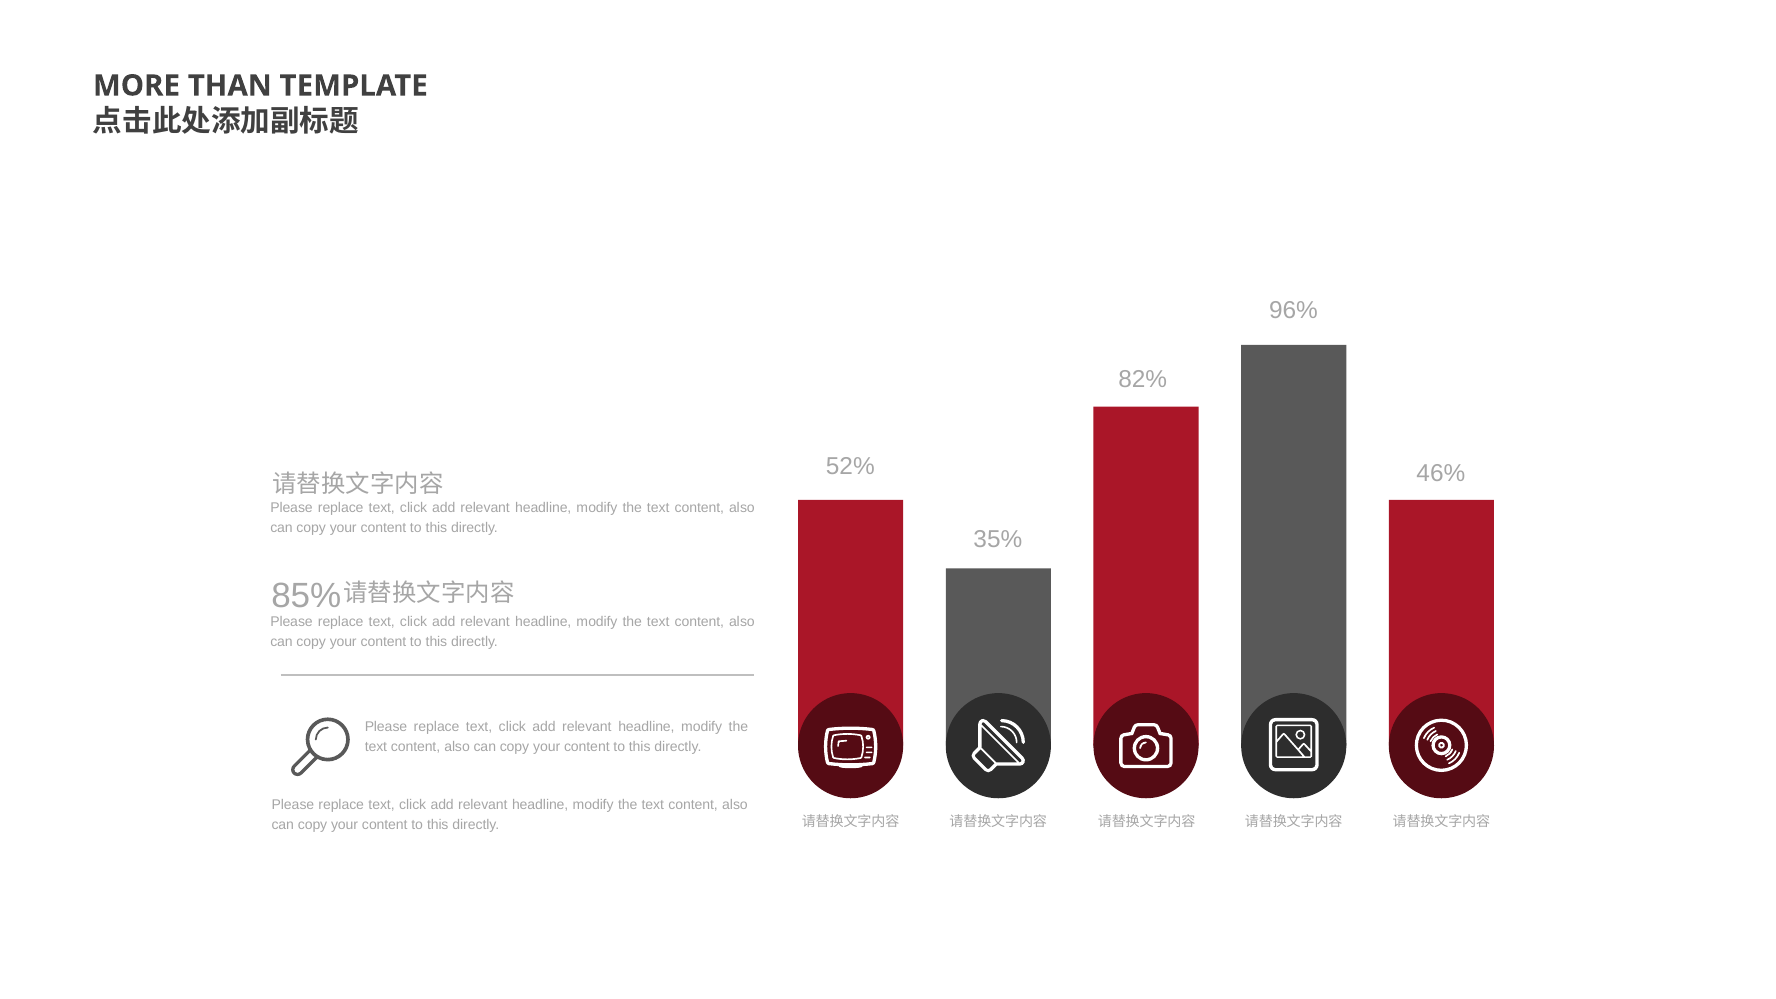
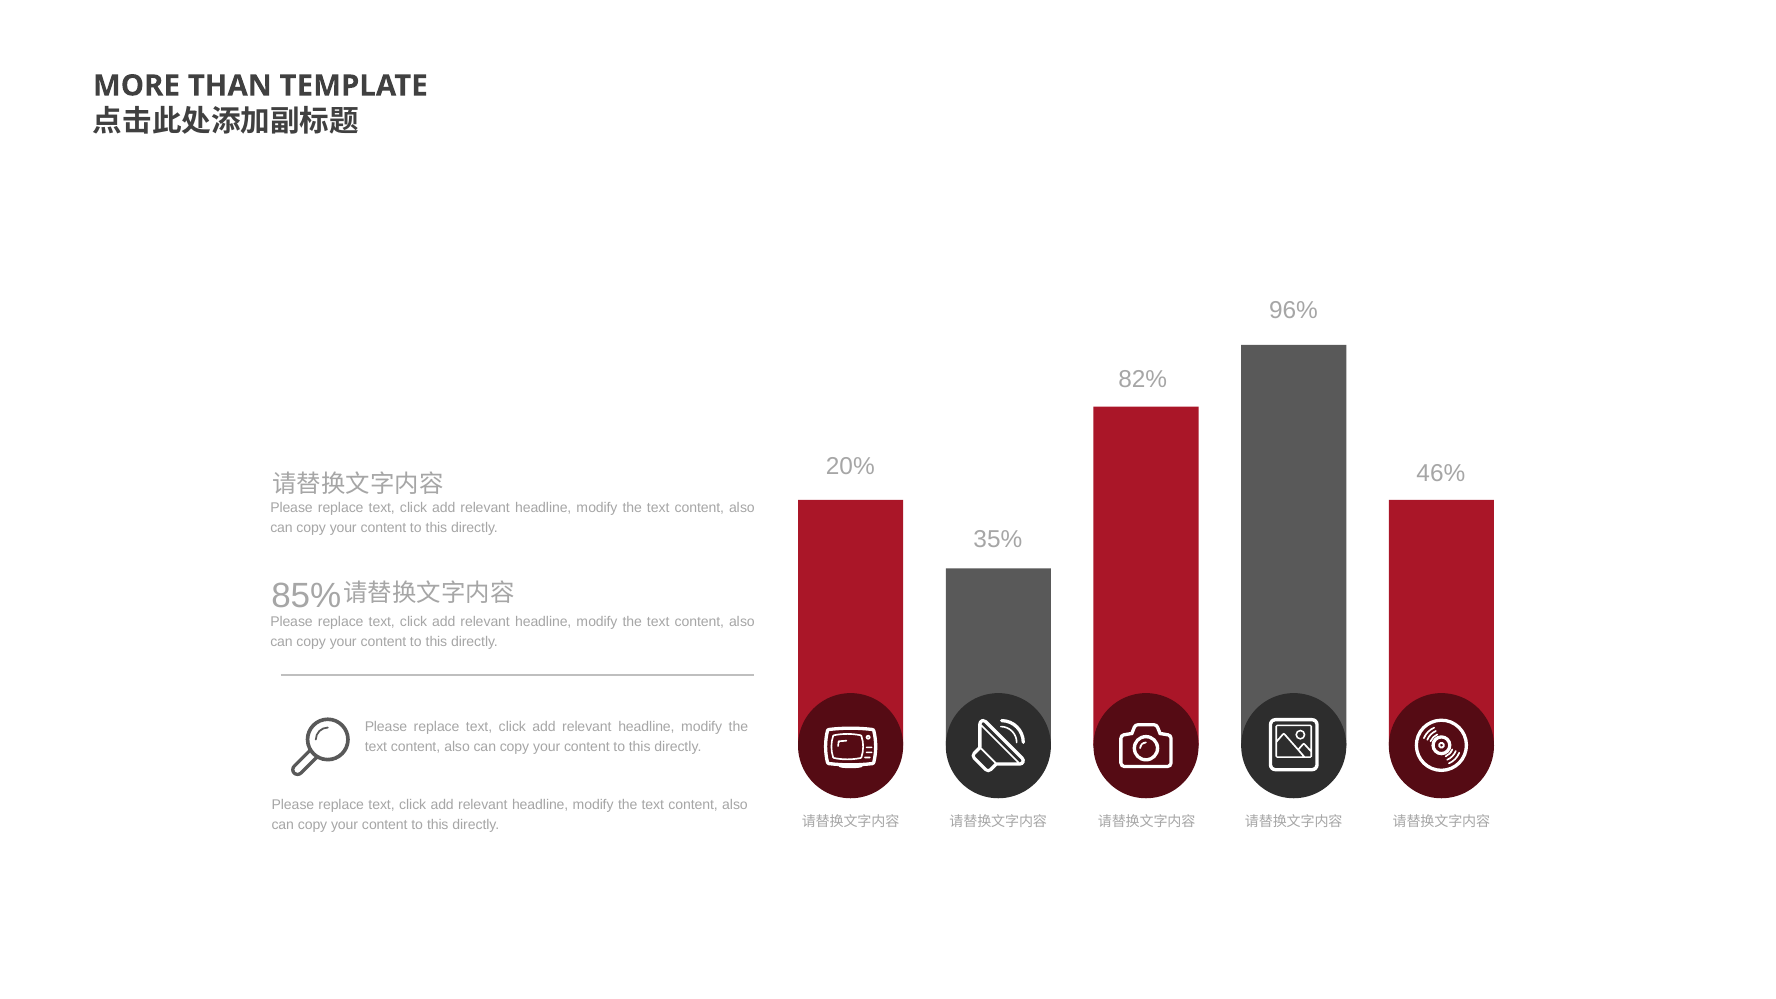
52%: 52% -> 20%
